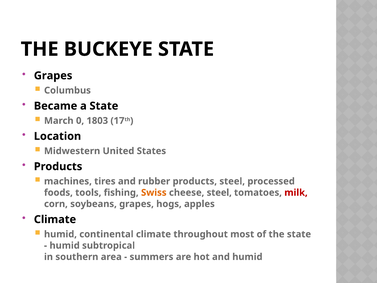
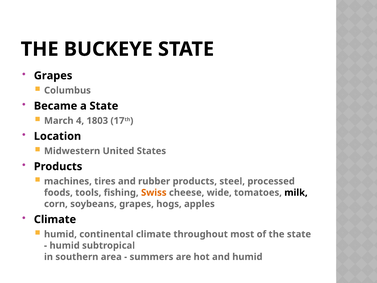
0: 0 -> 4
cheese steel: steel -> wide
milk colour: red -> black
